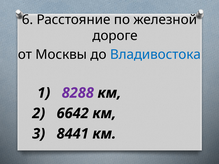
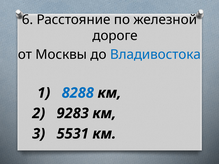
8288 colour: purple -> blue
6642: 6642 -> 9283
8441: 8441 -> 5531
